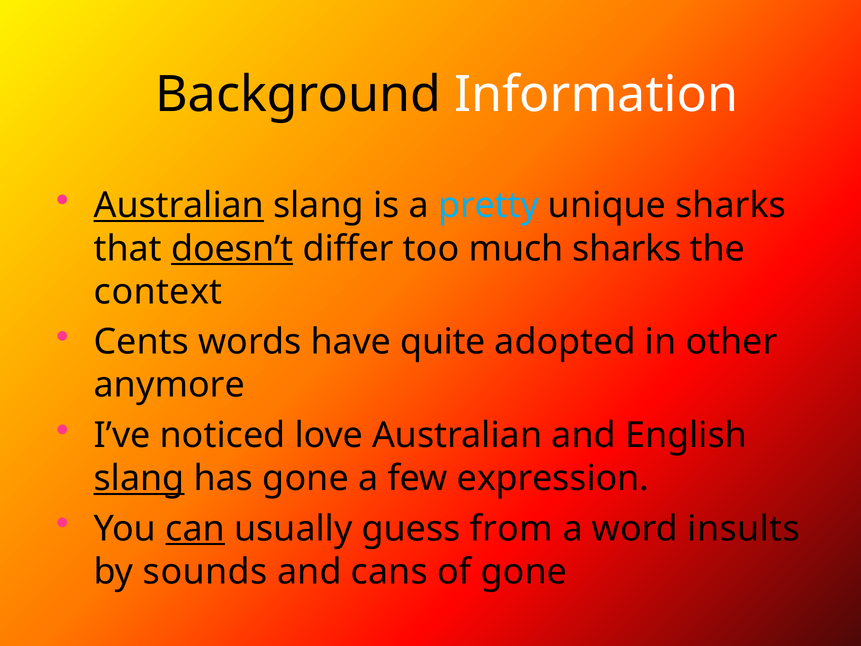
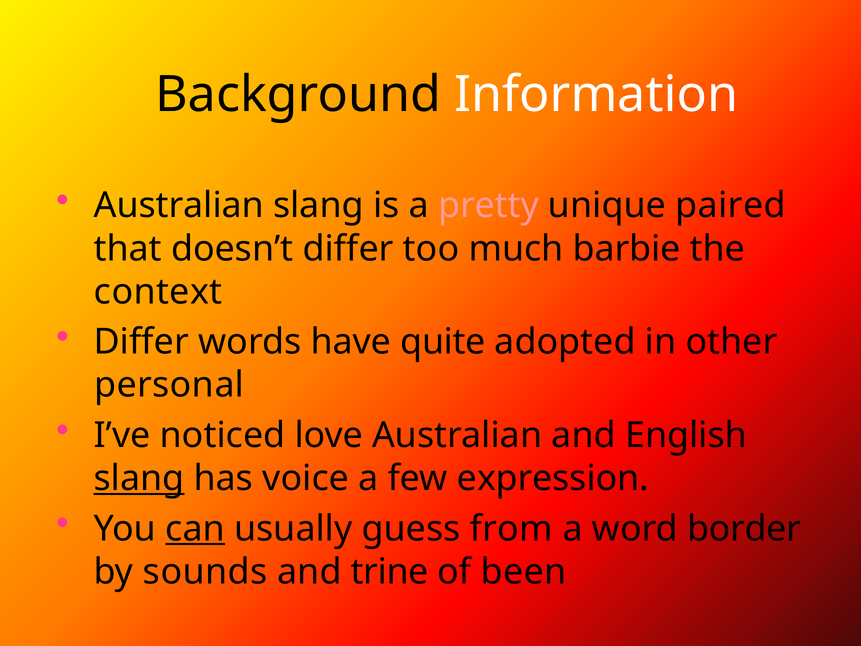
Australian at (179, 206) underline: present -> none
pretty colour: light blue -> pink
unique sharks: sharks -> paired
doesn’t underline: present -> none
much sharks: sharks -> barbie
Cents at (141, 342): Cents -> Differ
anymore: anymore -> personal
has gone: gone -> voice
insults: insults -> border
cans: cans -> trine
of gone: gone -> been
